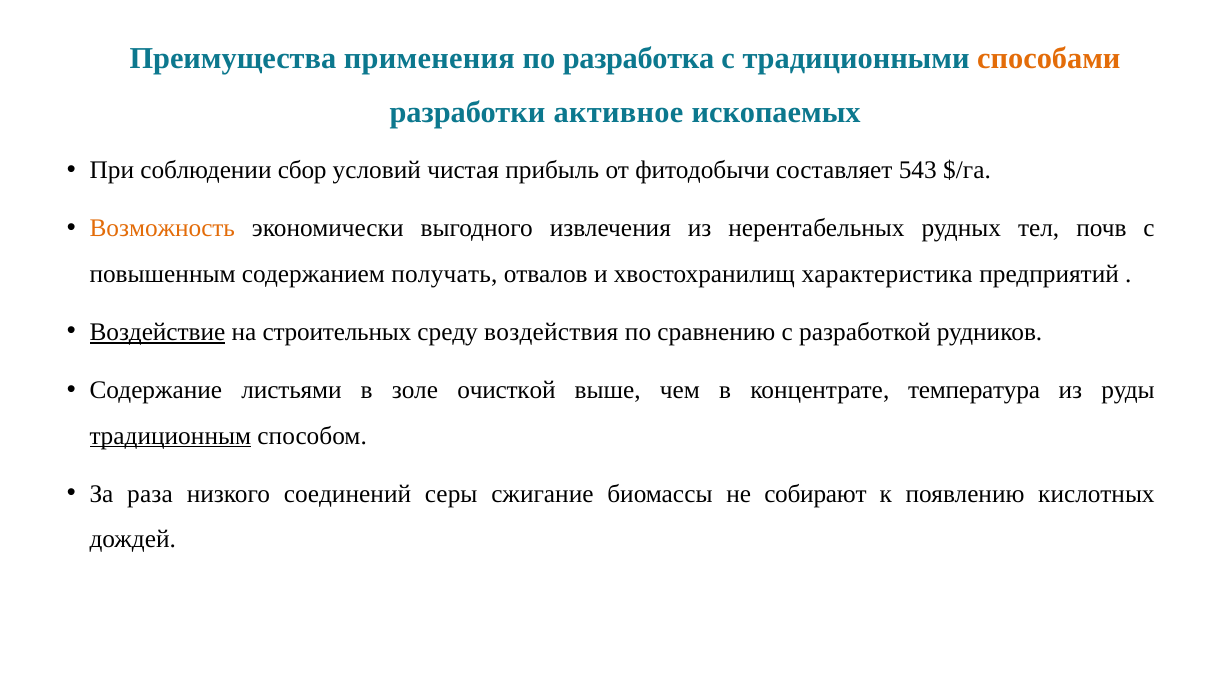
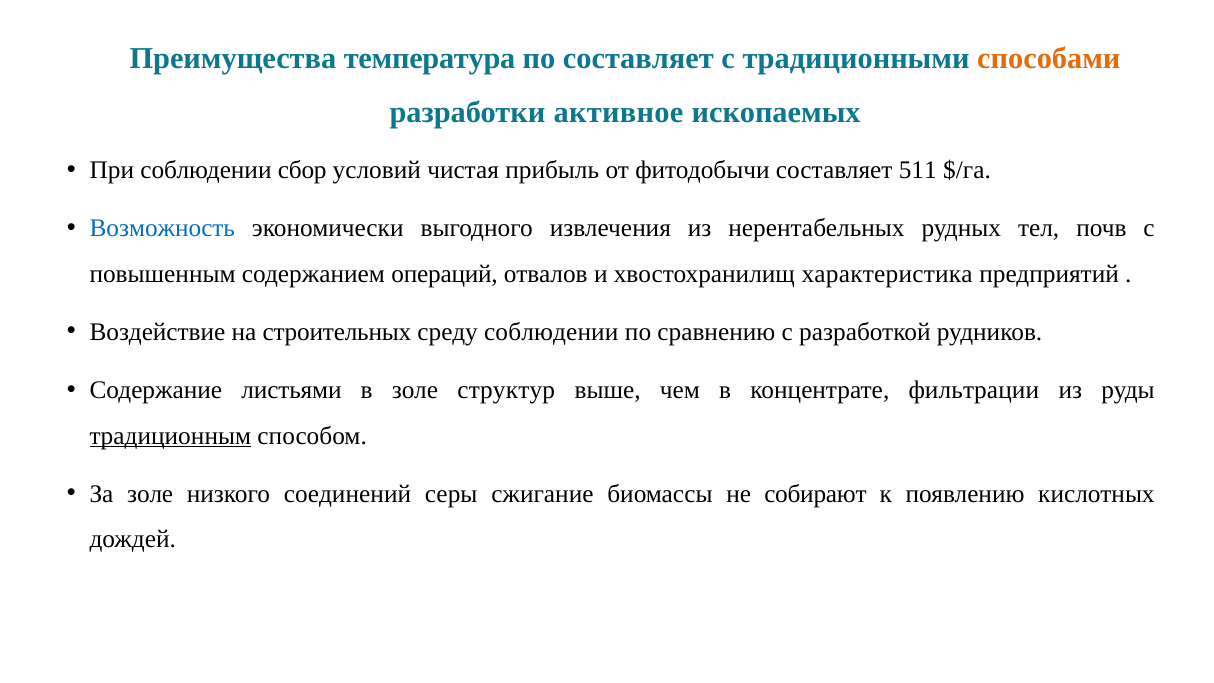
применения: применения -> температура
по разработка: разработка -> составляет
543: 543 -> 511
Возможность colour: orange -> blue
получать: получать -> операций
Воздействие underline: present -> none
среду воздействия: воздействия -> соблюдении
очисткой: очисткой -> структур
температура: температура -> фильтрации
За раза: раза -> золе
